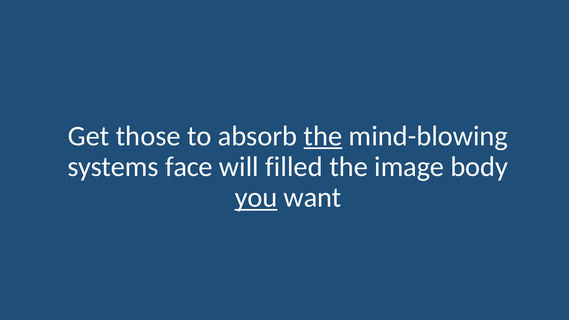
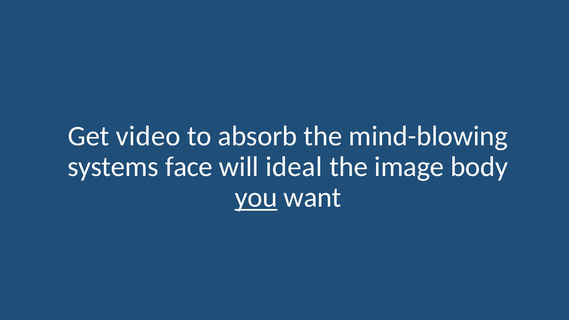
those: those -> video
the at (323, 136) underline: present -> none
filled: filled -> ideal
